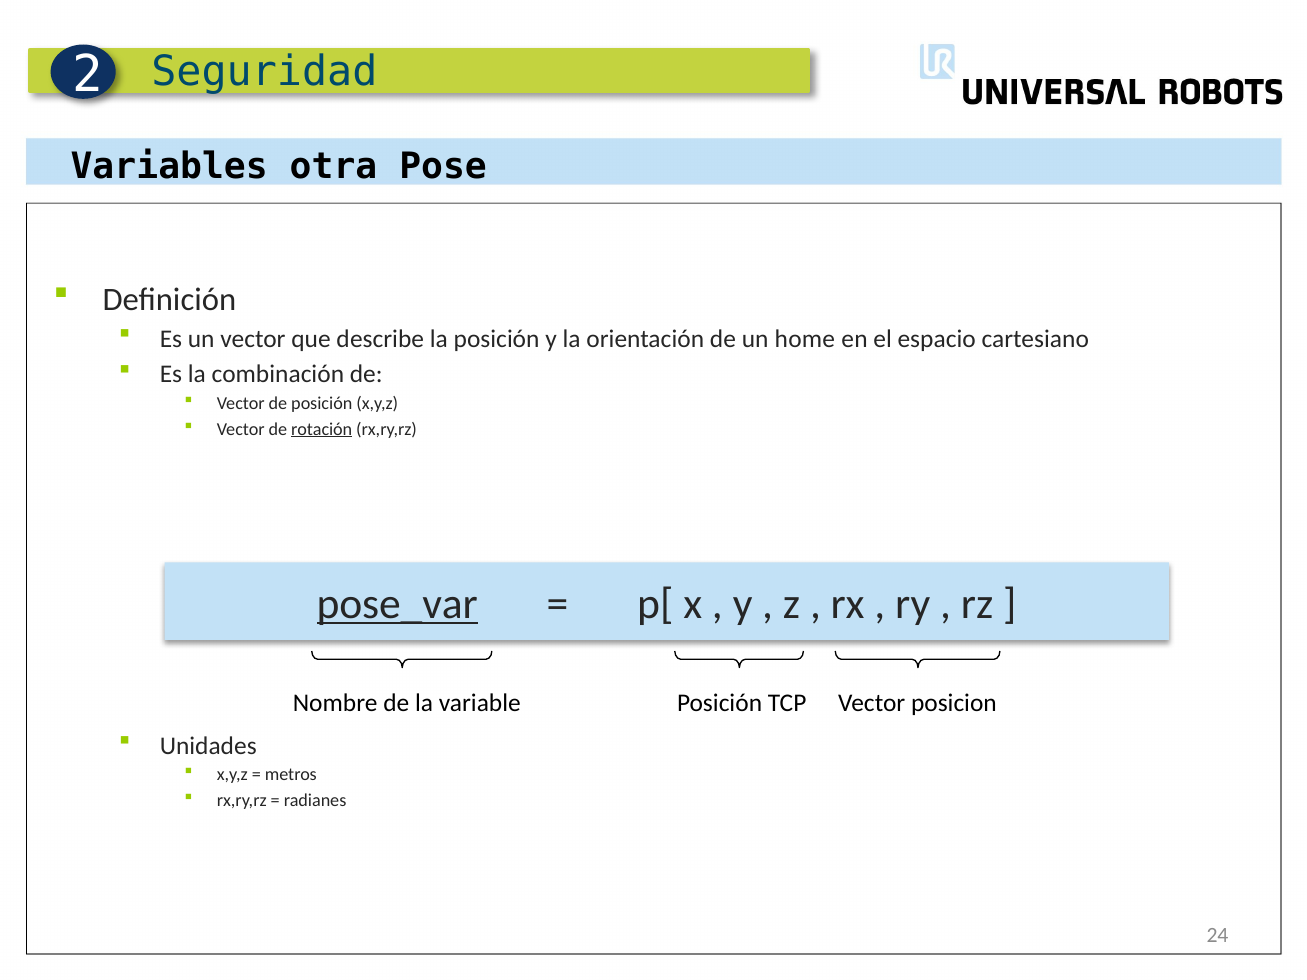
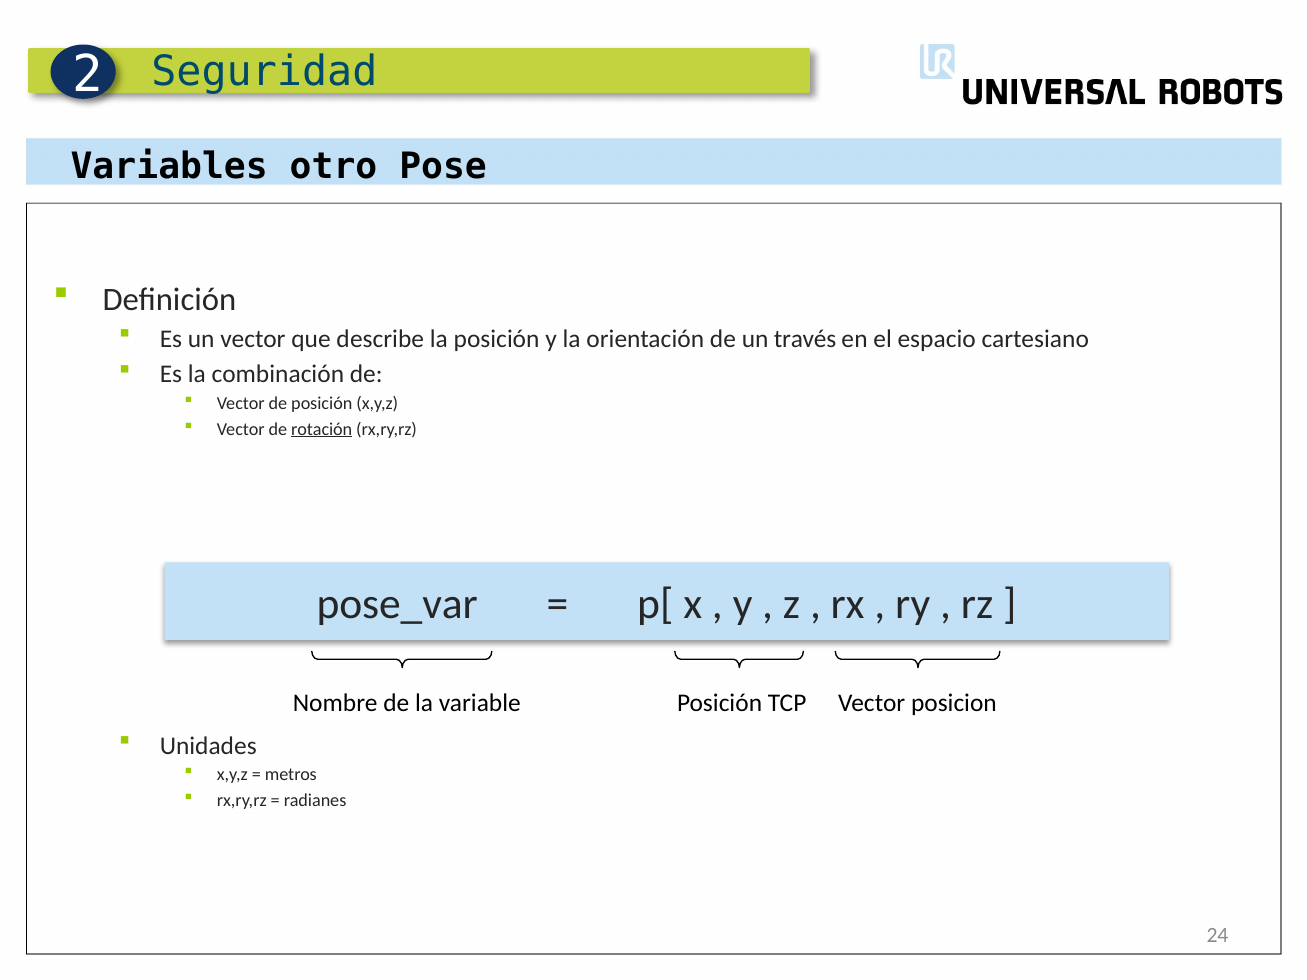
otra: otra -> otro
home: home -> través
pose_var underline: present -> none
